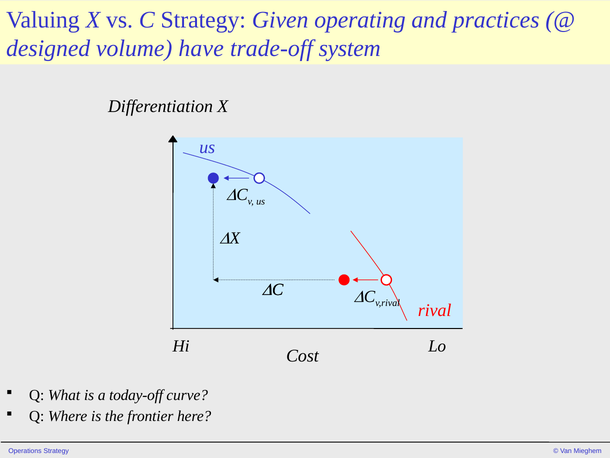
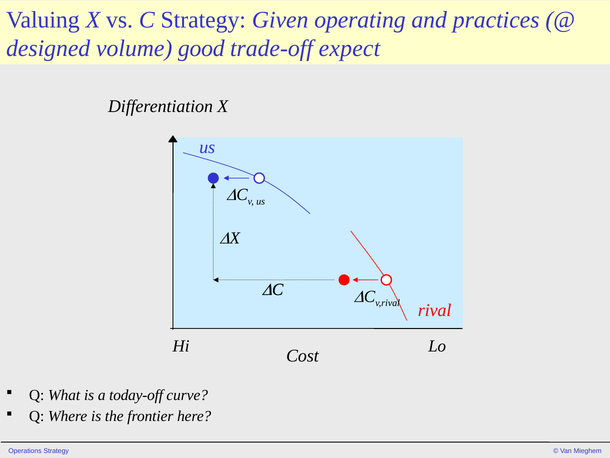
have: have -> good
system: system -> expect
